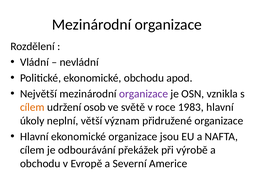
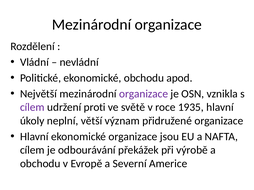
cílem at (32, 108) colour: orange -> purple
osob: osob -> proti
1983: 1983 -> 1935
